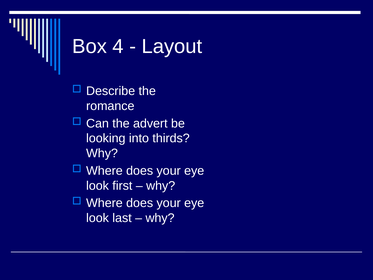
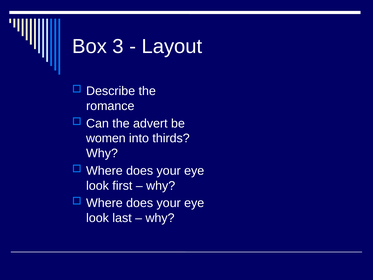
4: 4 -> 3
looking: looking -> women
